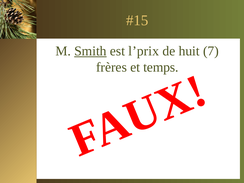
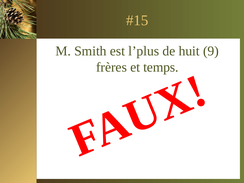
Smith underline: present -> none
l’prix: l’prix -> l’plus
7: 7 -> 9
